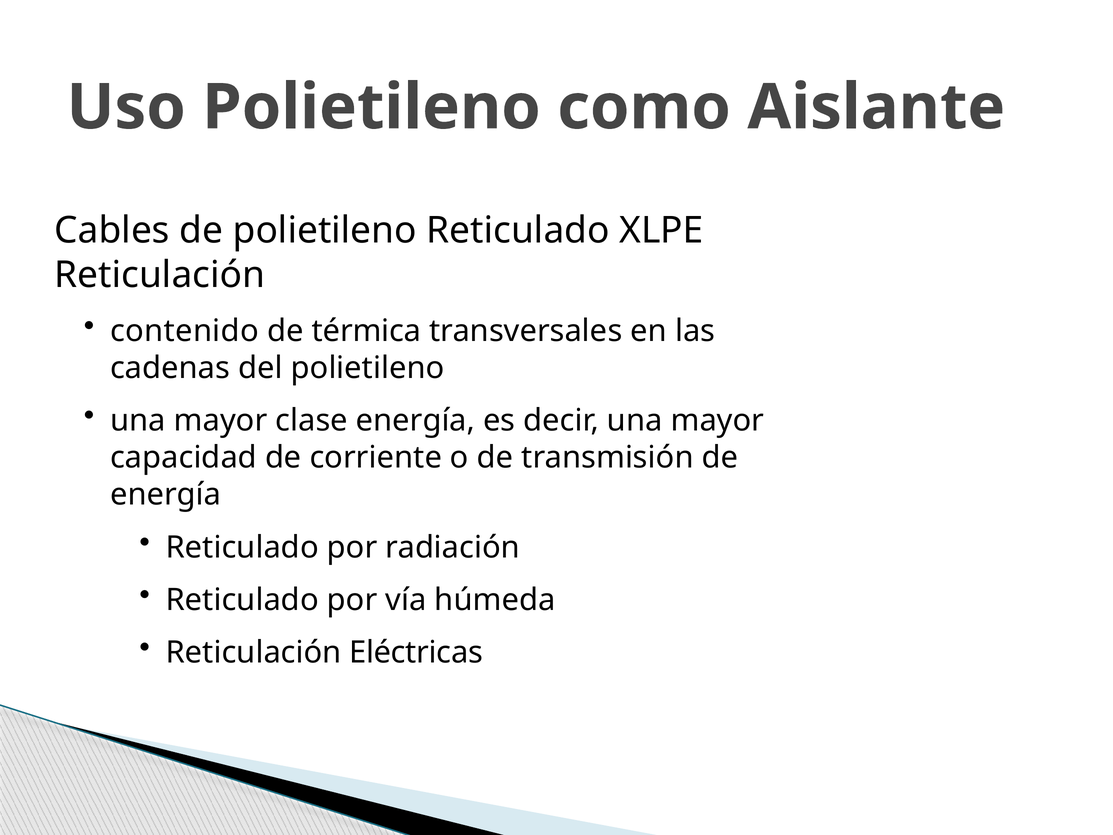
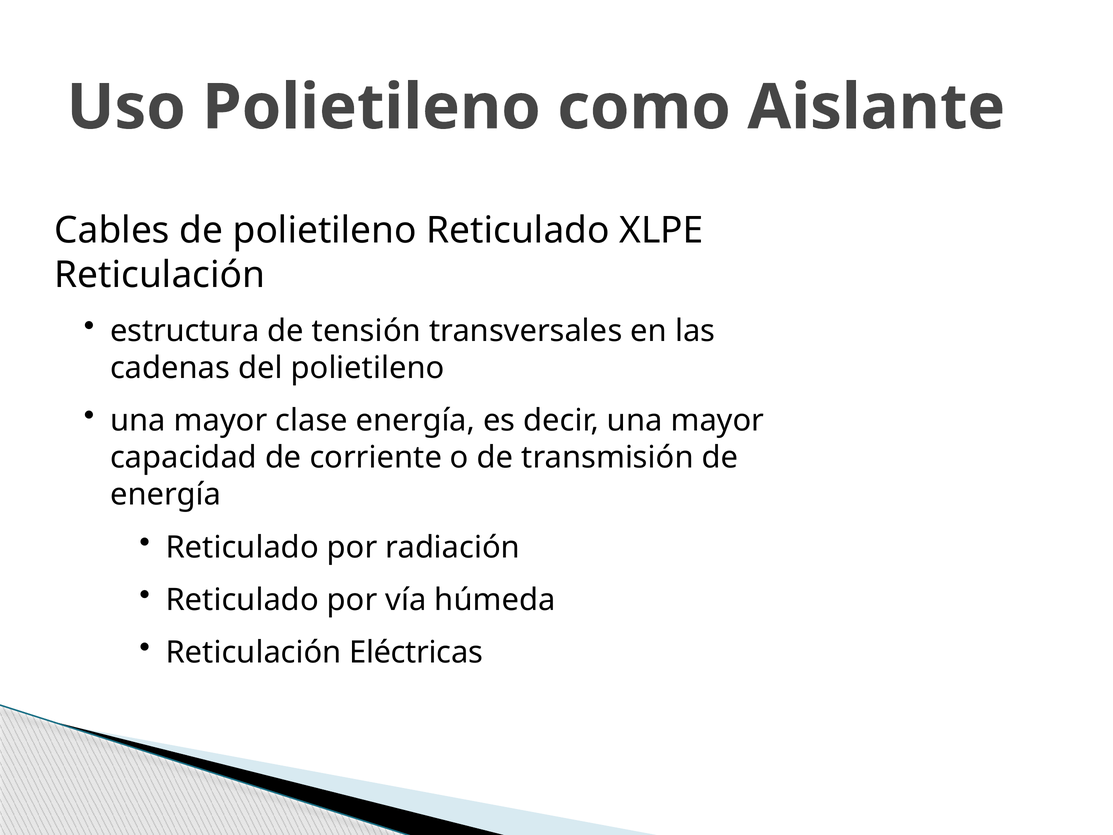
contenido: contenido -> estructura
térmica: térmica -> tensión
